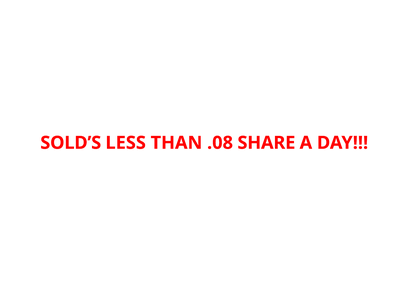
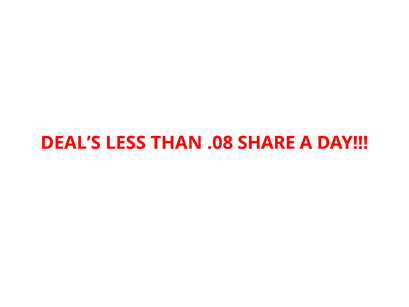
SOLD’S: SOLD’S -> DEAL’S
